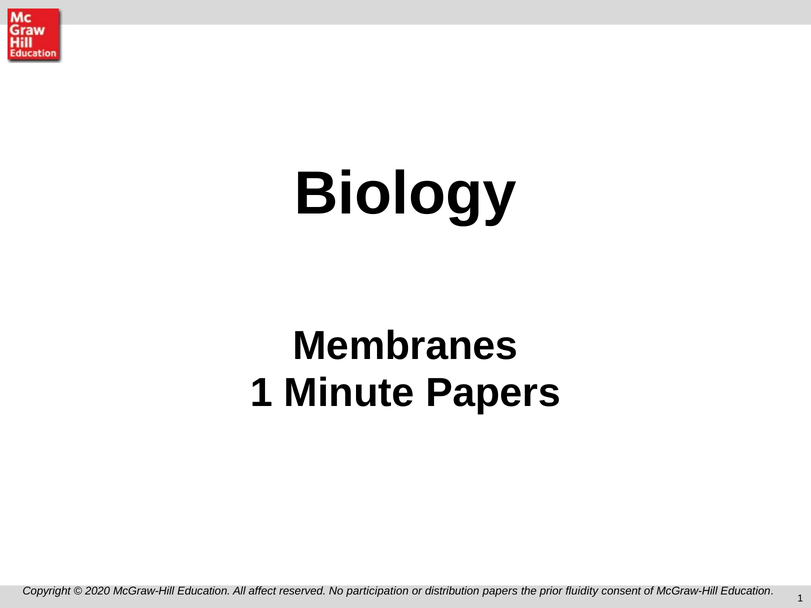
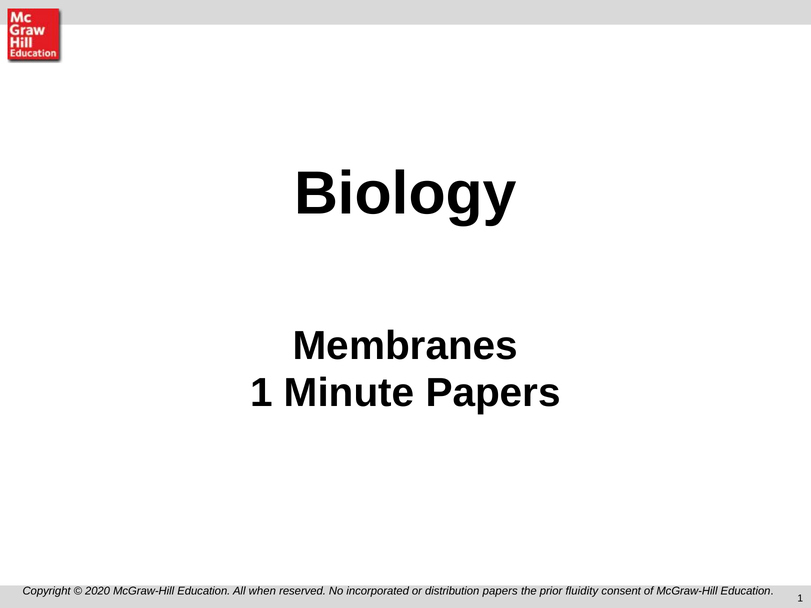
affect: affect -> when
participation: participation -> incorporated
